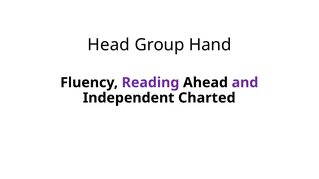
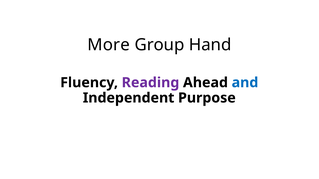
Head: Head -> More
and colour: purple -> blue
Charted: Charted -> Purpose
